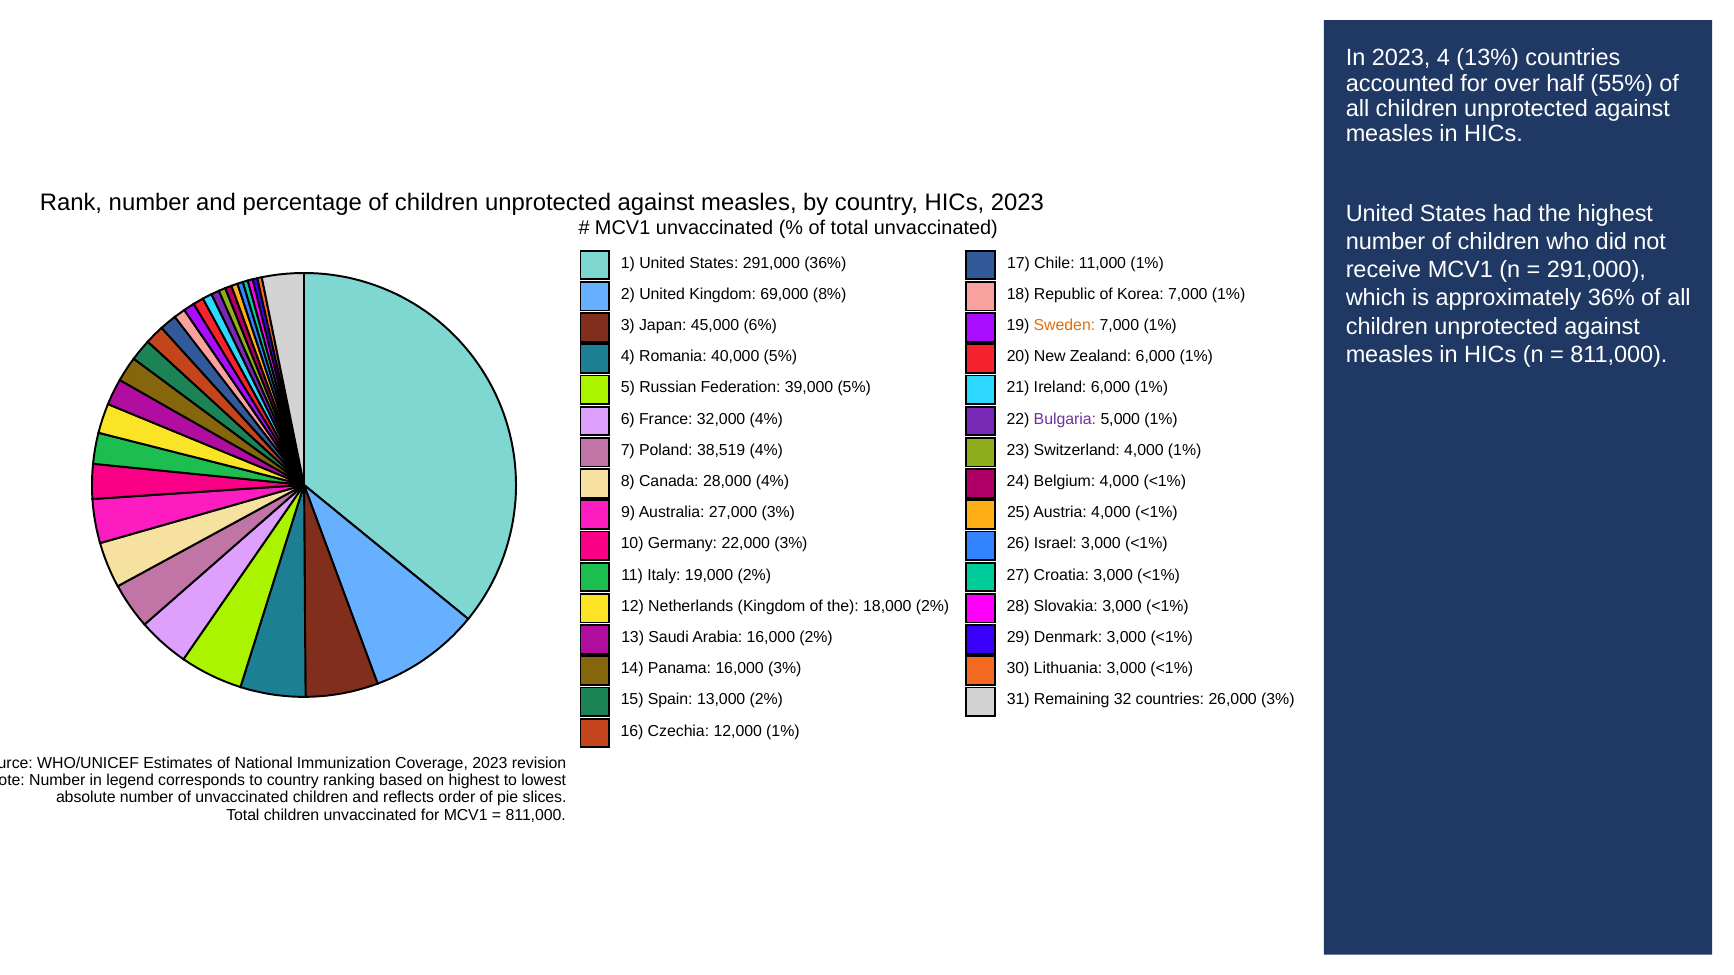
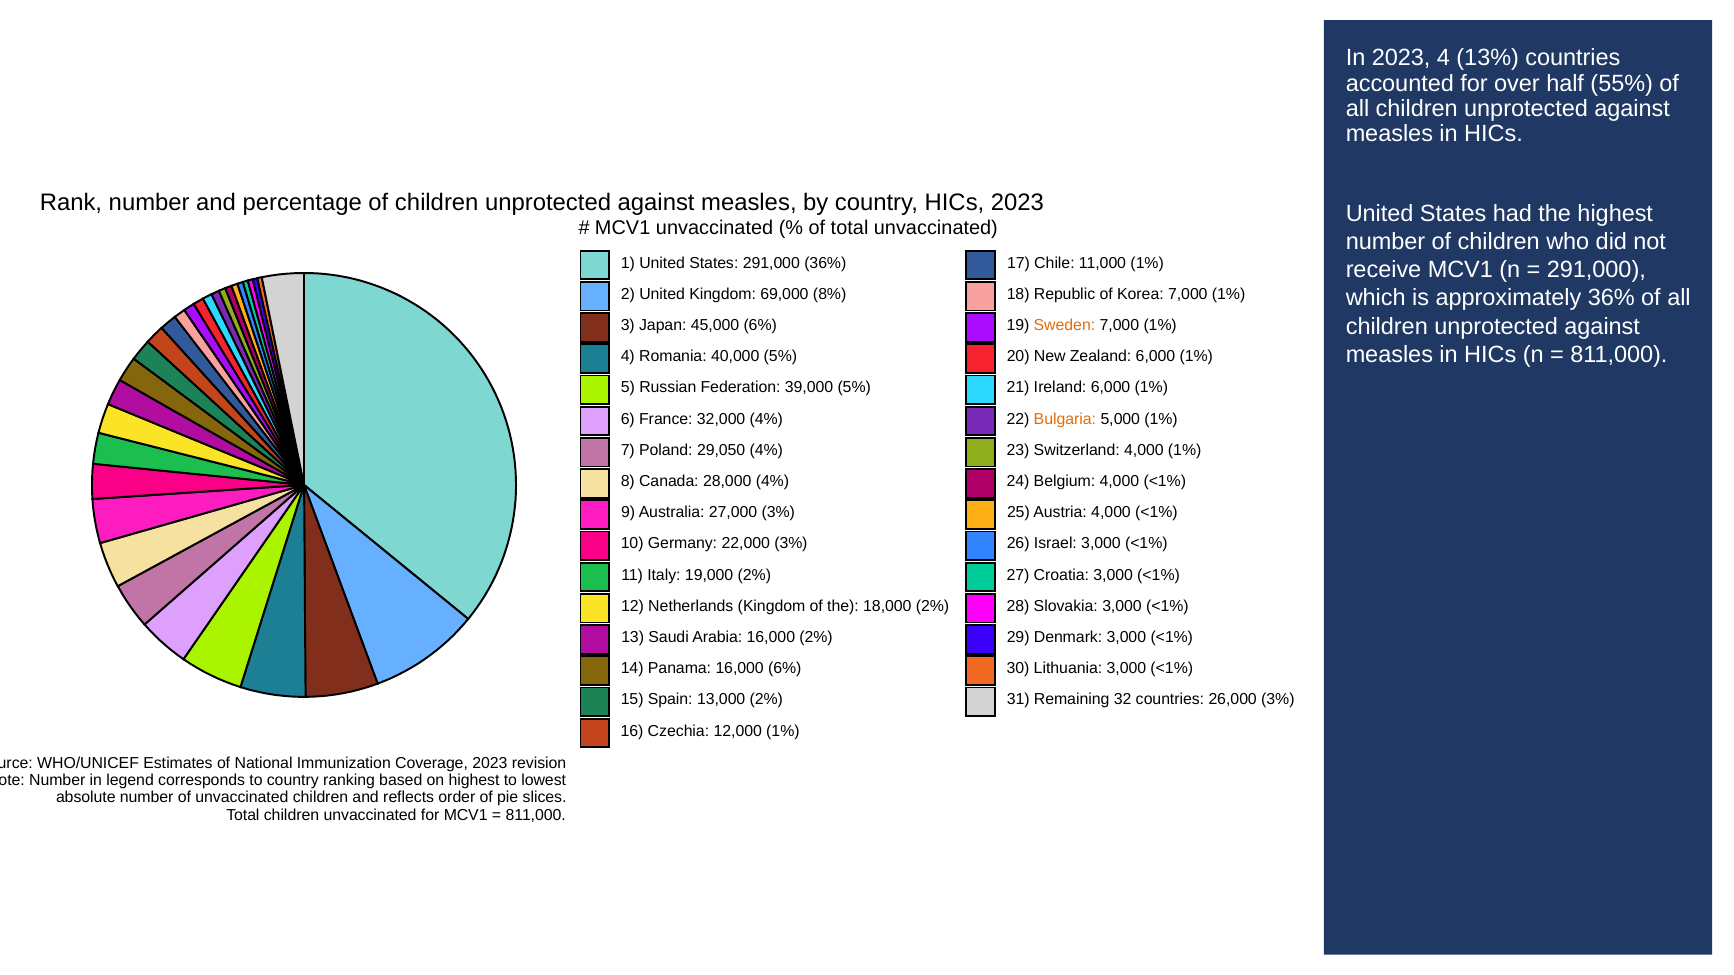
Bulgaria colour: purple -> orange
38,519: 38,519 -> 29,050
16,000 3%: 3% -> 6%
